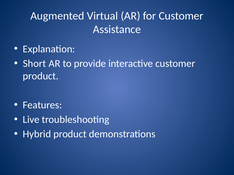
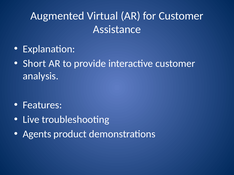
product at (41, 76): product -> analysis
Hybrid: Hybrid -> Agents
